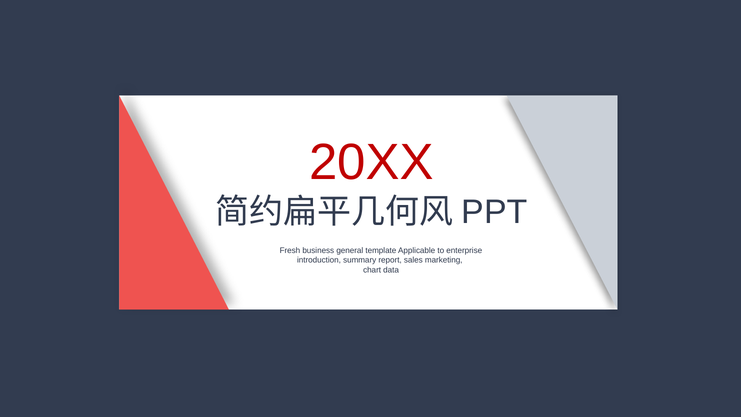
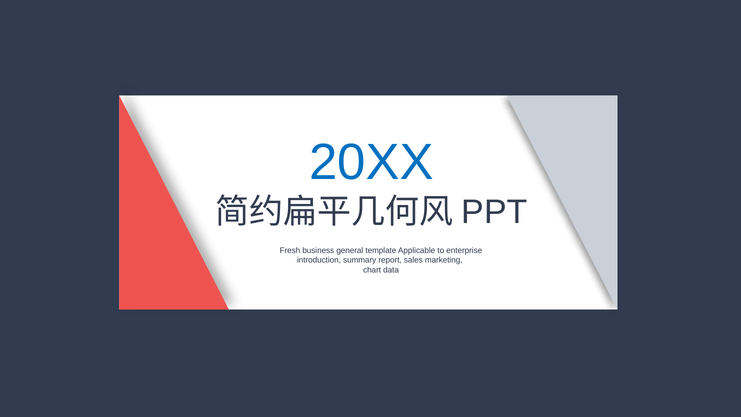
20XX colour: red -> blue
